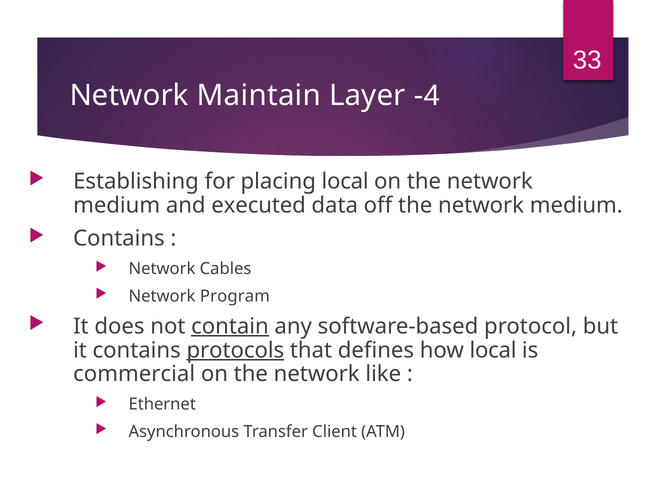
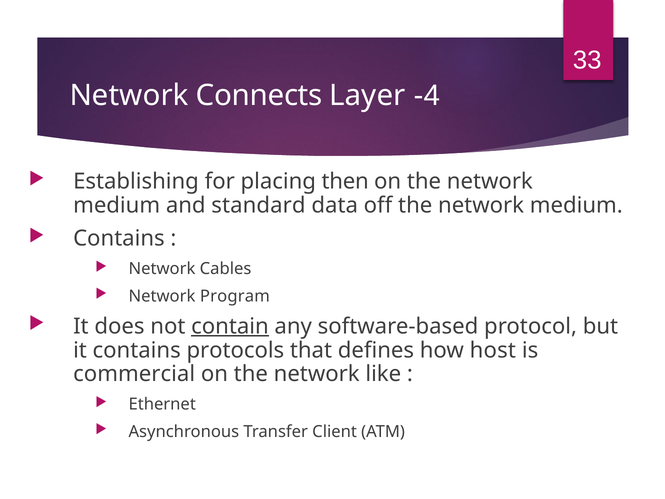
Maintain: Maintain -> Connects
placing local: local -> then
executed: executed -> standard
protocols underline: present -> none
how local: local -> host
